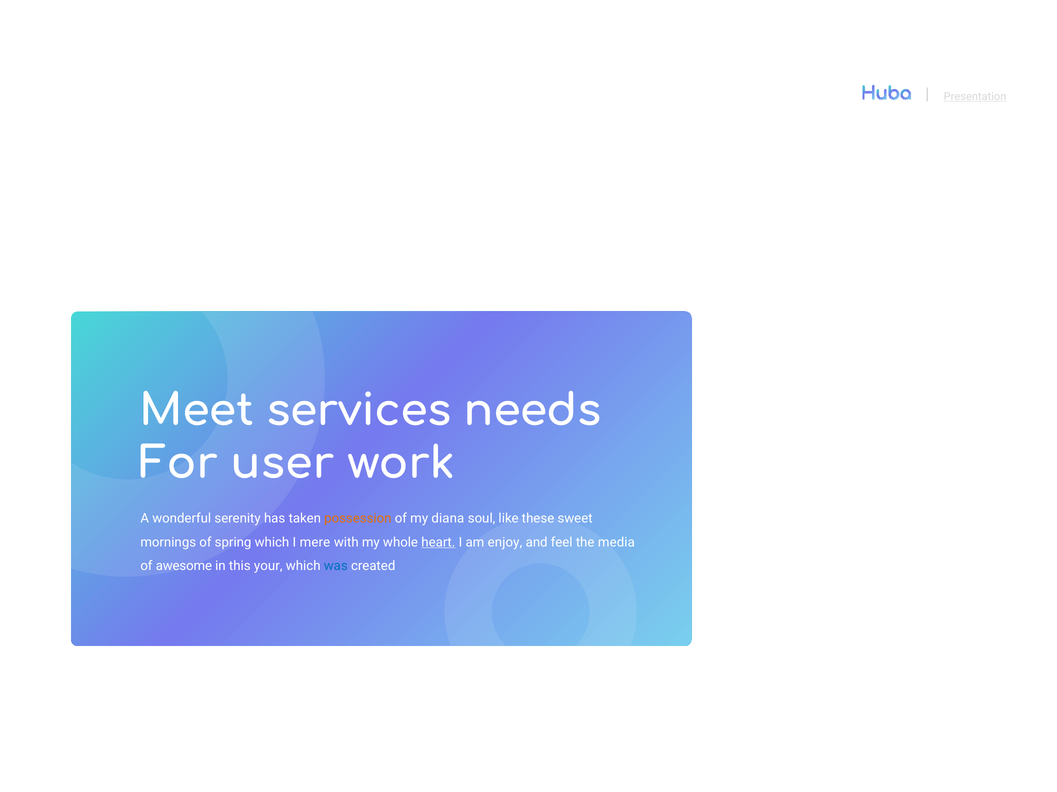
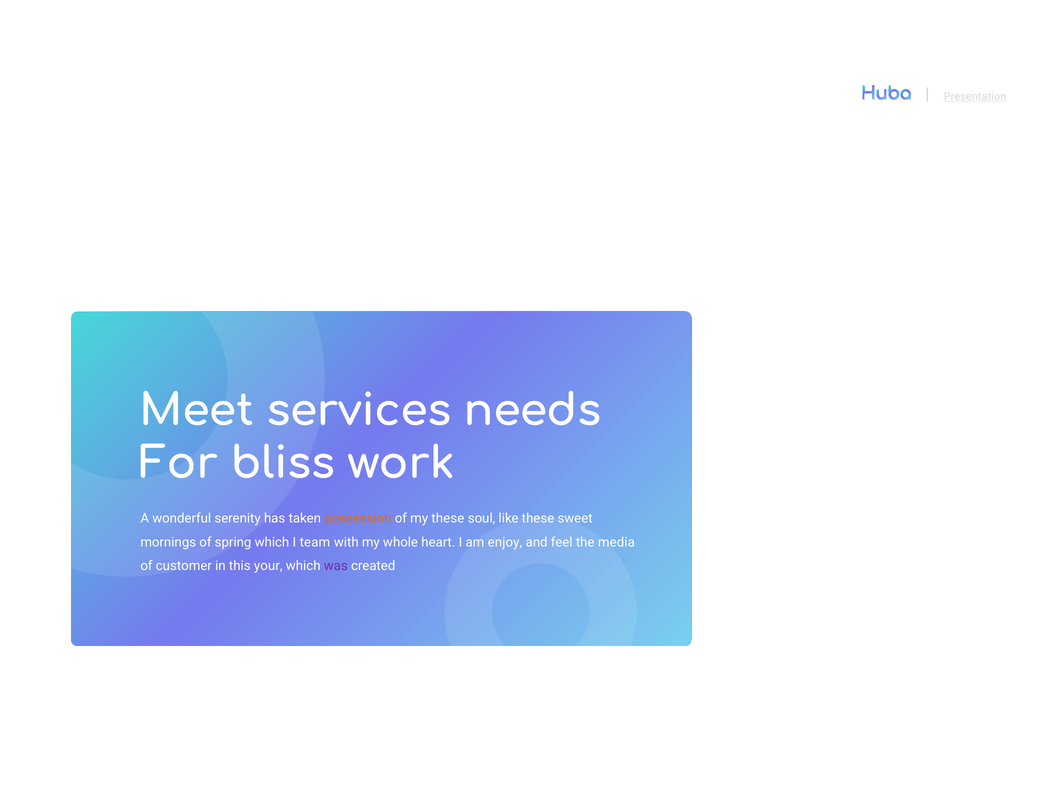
user: user -> bliss
my diana: diana -> these
mere: mere -> team
heart underline: present -> none
awesome: awesome -> customer
was colour: blue -> purple
